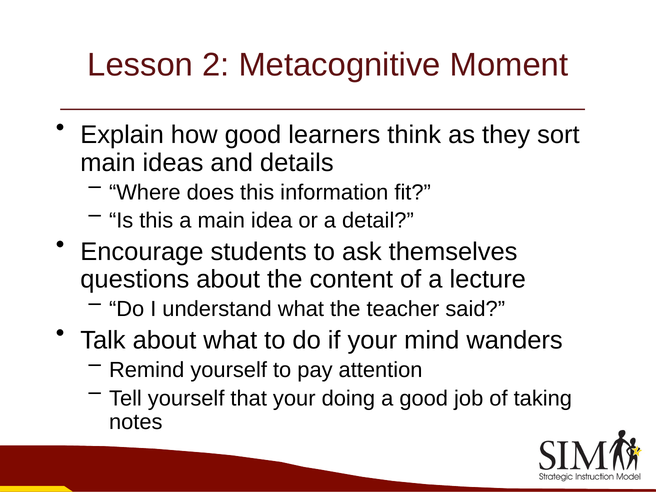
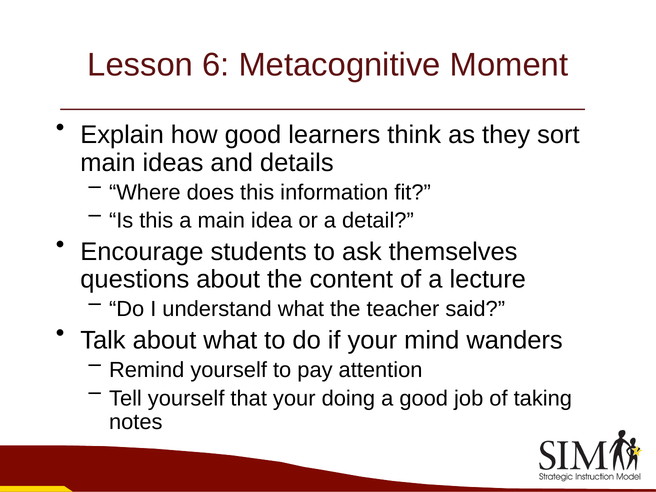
2: 2 -> 6
